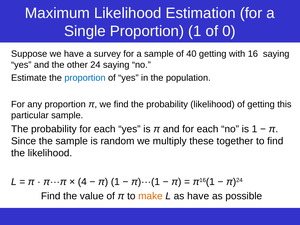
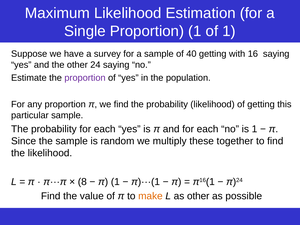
of 0: 0 -> 1
proportion at (85, 78) colour: blue -> purple
4: 4 -> 8
as have: have -> other
